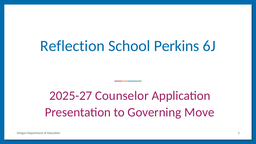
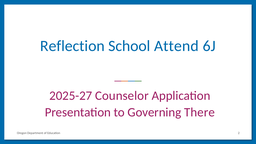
Perkins: Perkins -> Attend
Move: Move -> There
